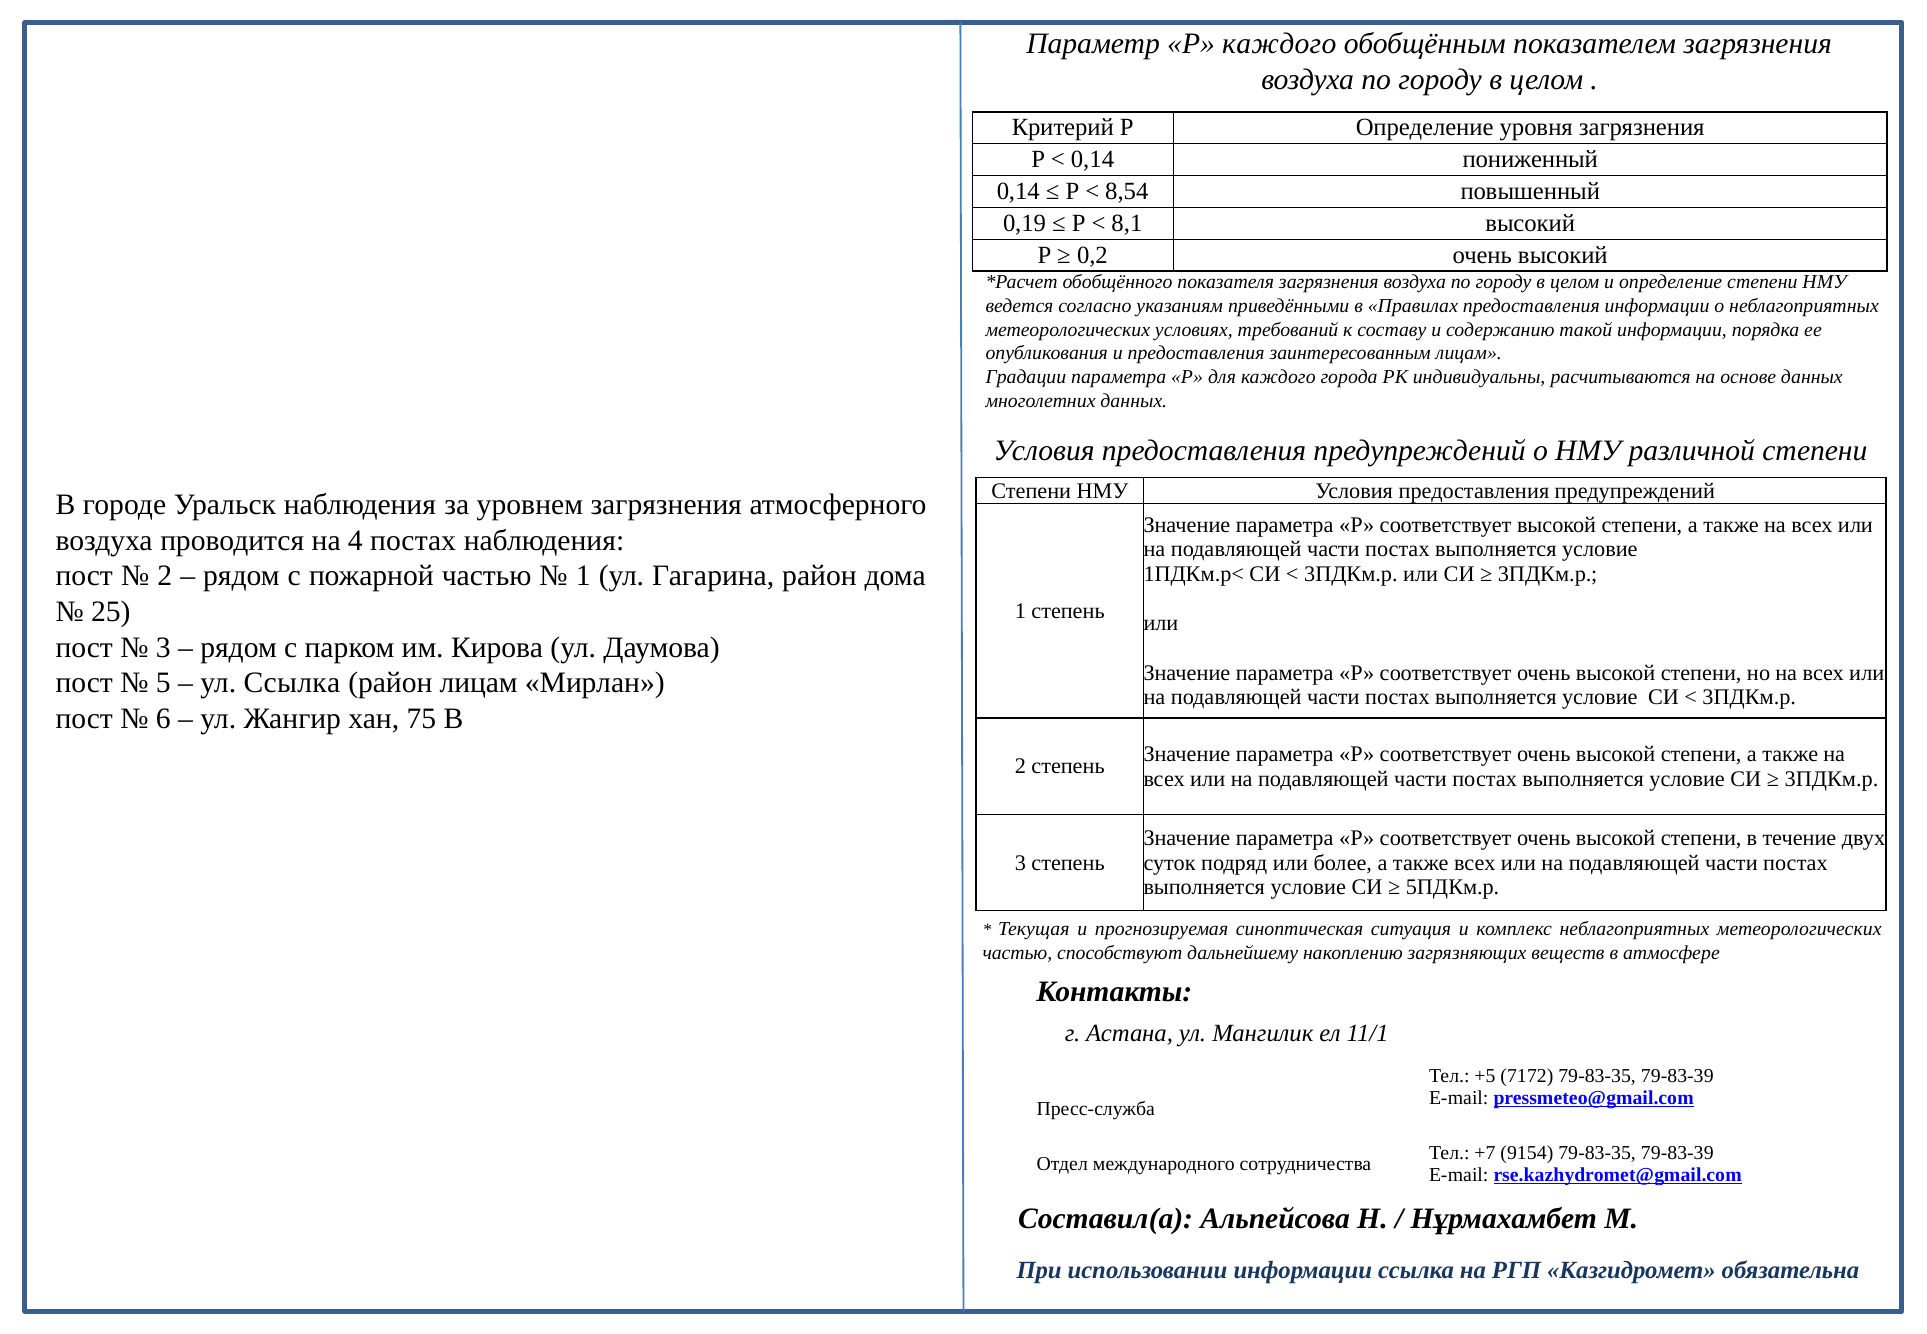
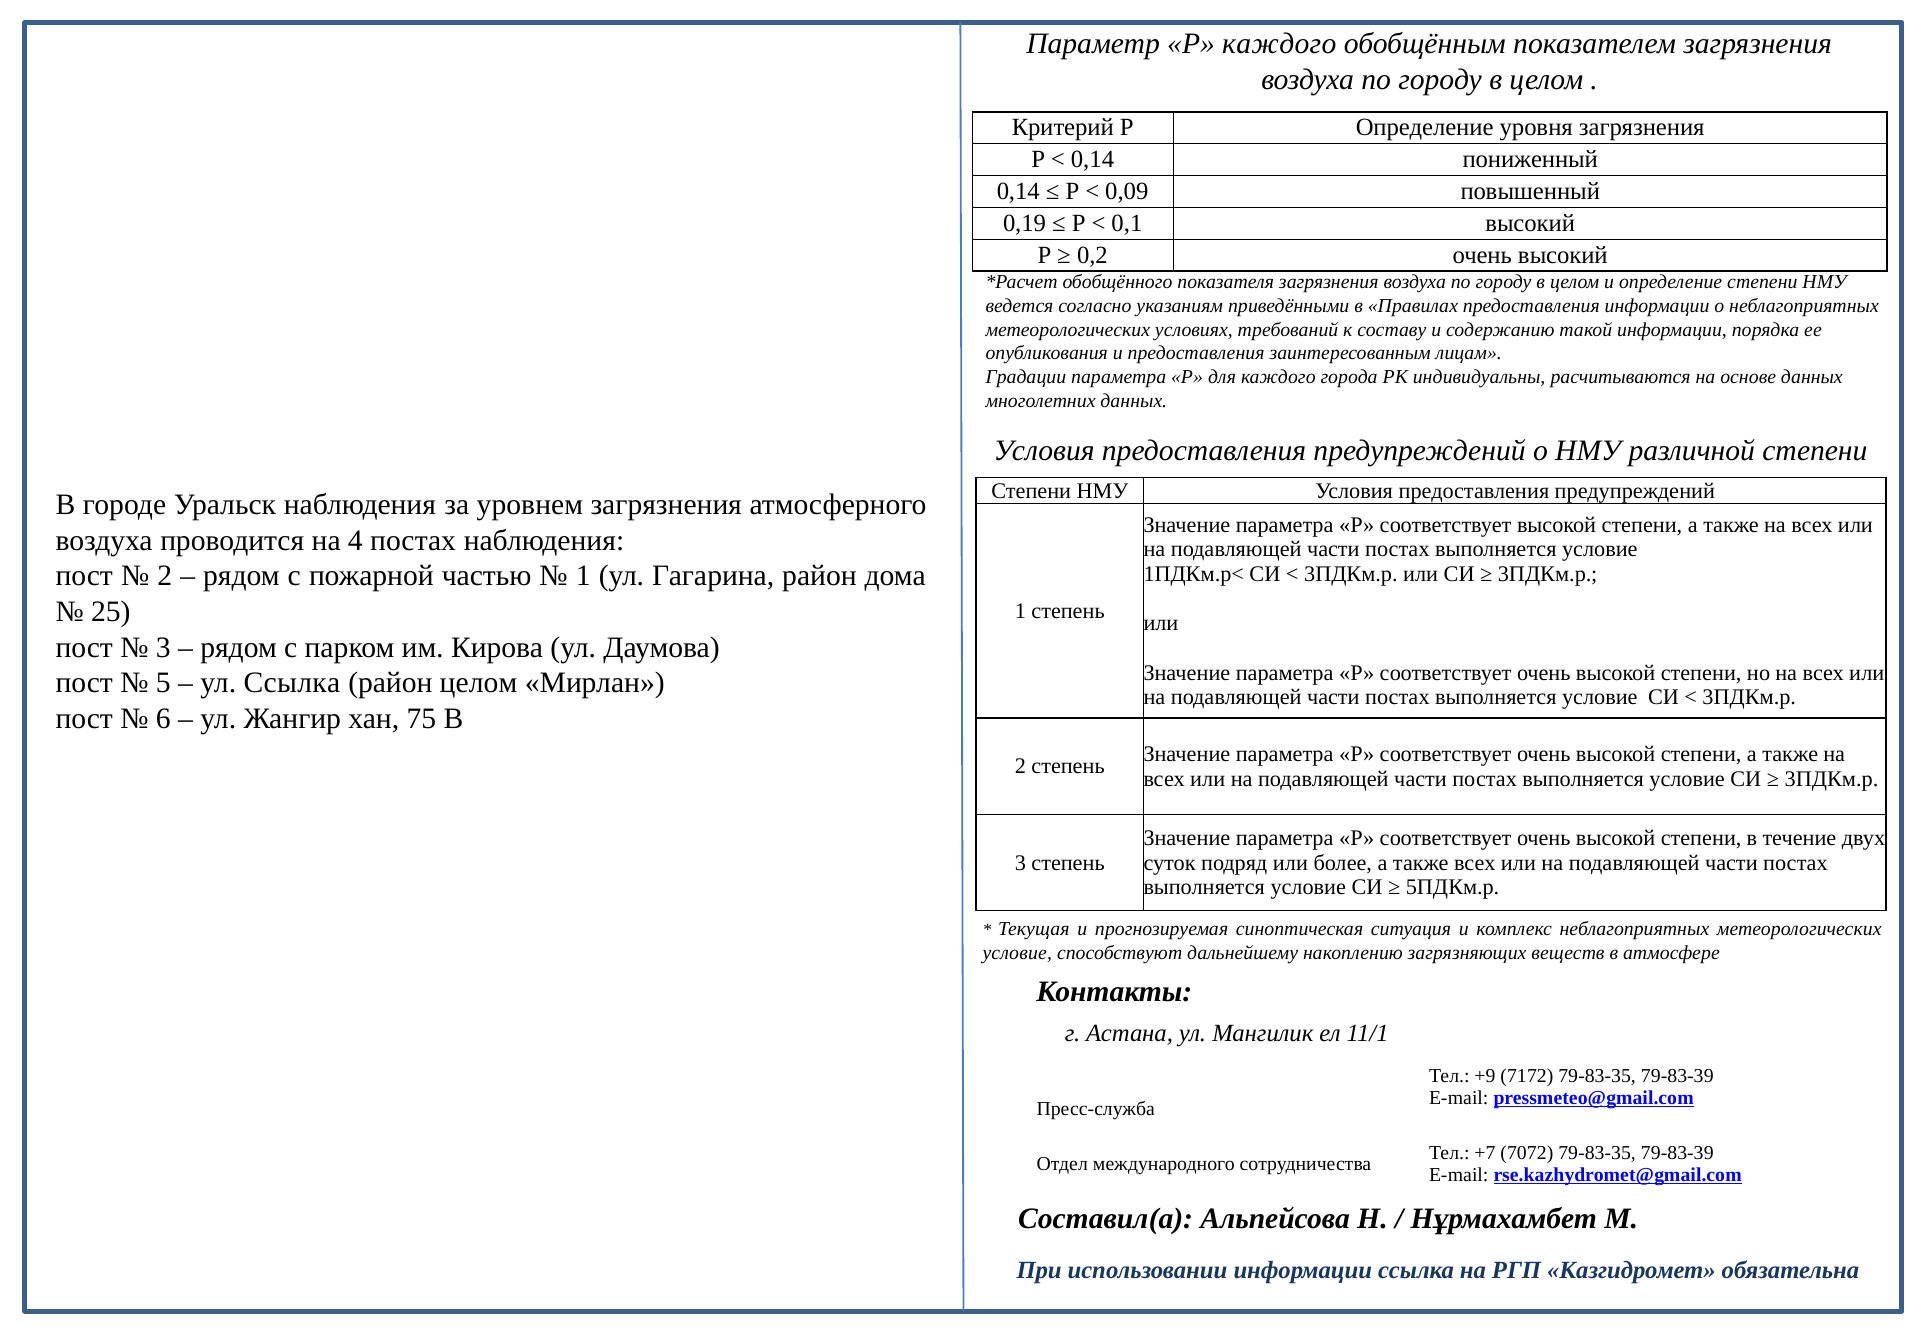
8,54: 8,54 -> 0,09
8,1: 8,1 -> 0,1
район лицам: лицам -> целом
частью at (1017, 953): частью -> условие
+5: +5 -> +9
9154: 9154 -> 7072
